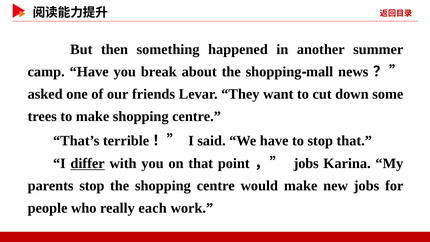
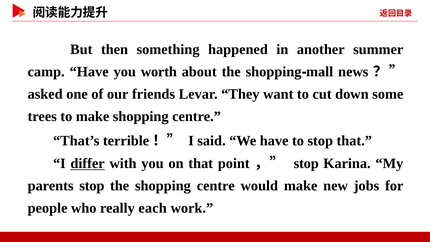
break: break -> worth
jobs at (306, 163): jobs -> stop
